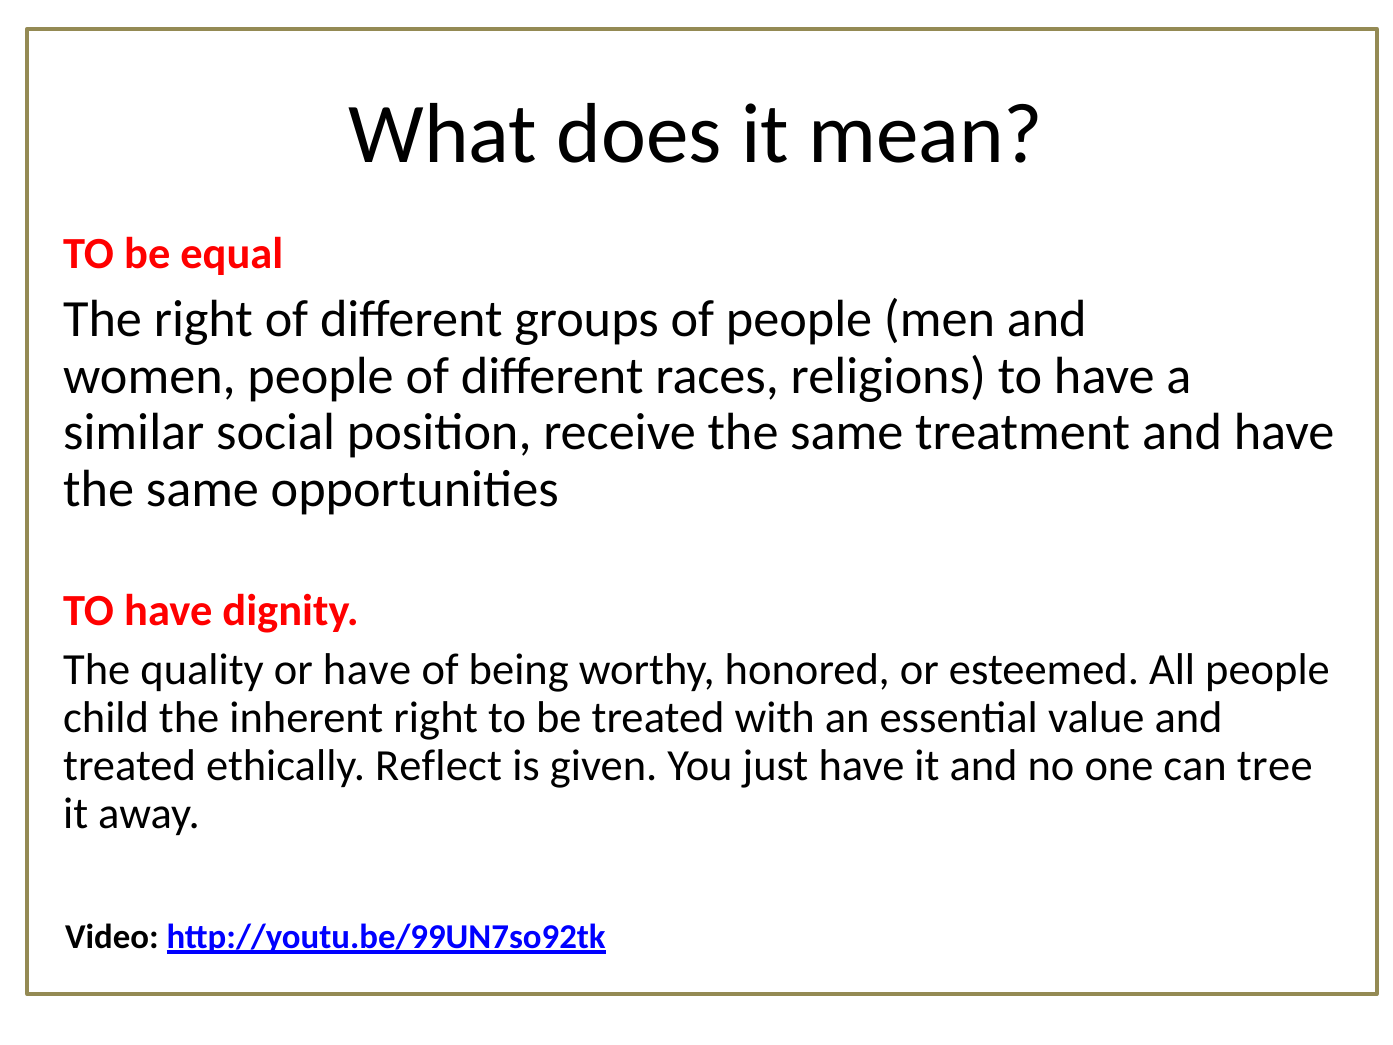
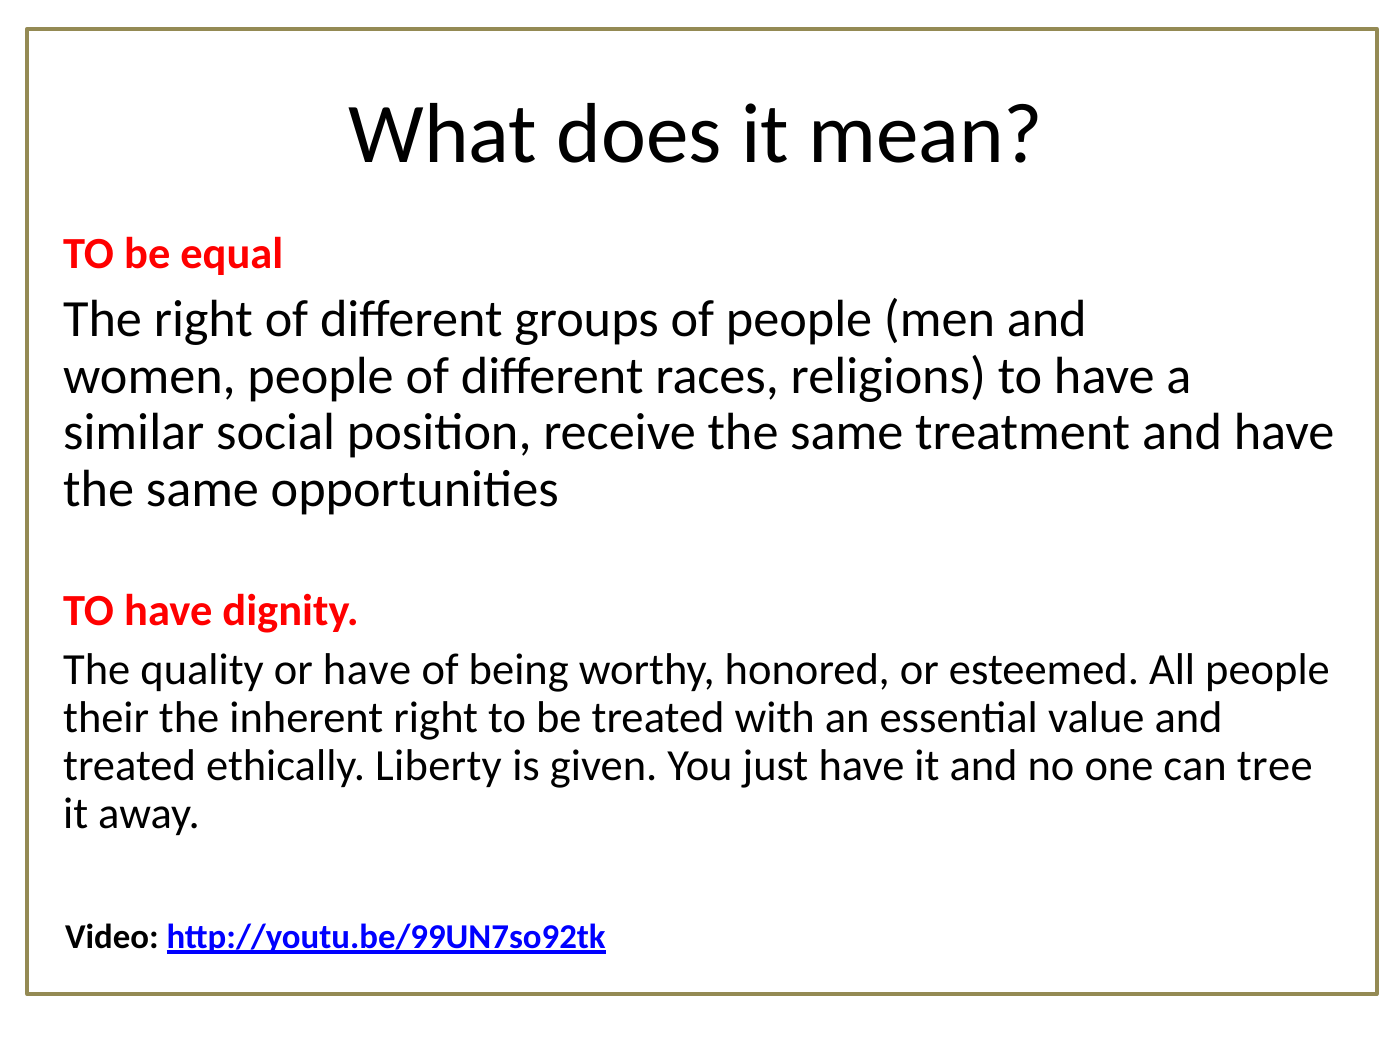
child at (106, 718): child -> their
Reflect: Reflect -> Liberty
